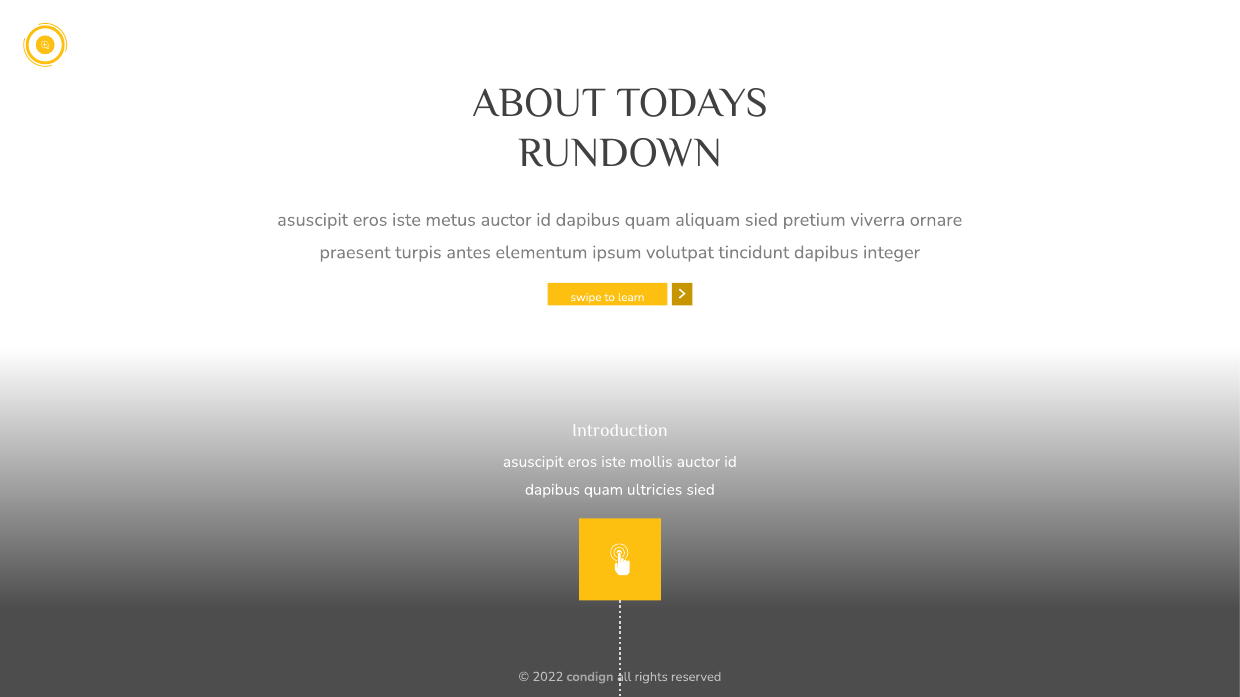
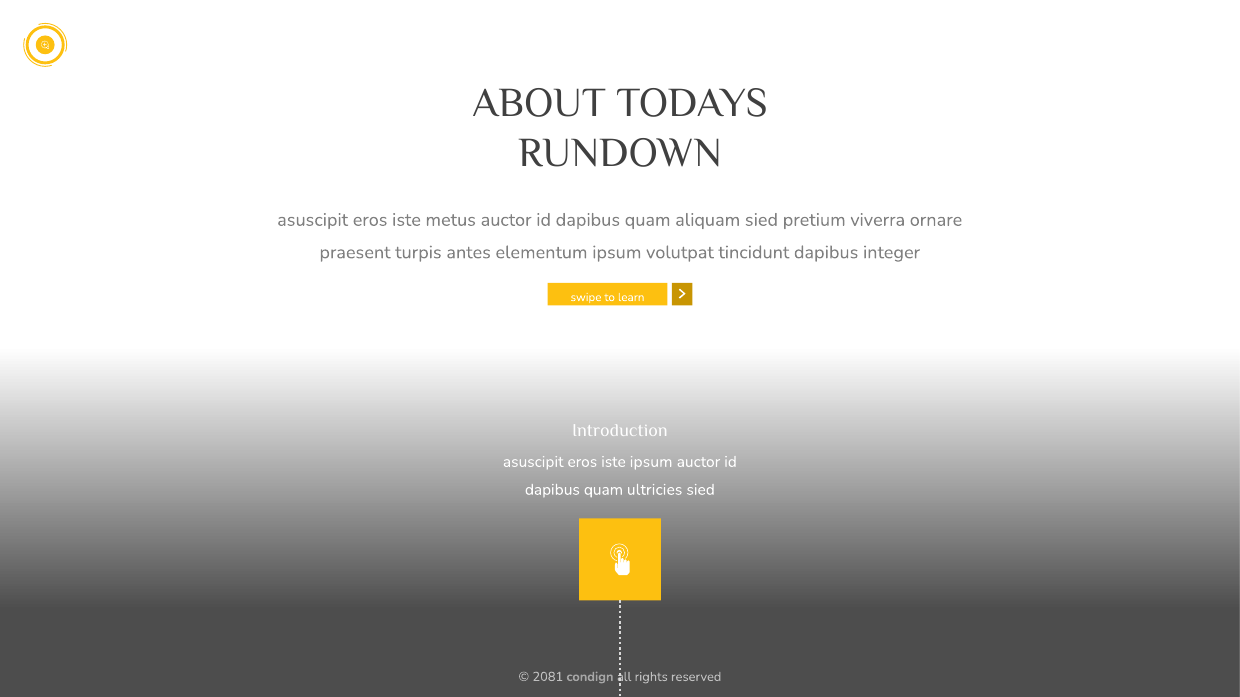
iste mollis: mollis -> ipsum
2022: 2022 -> 2081
